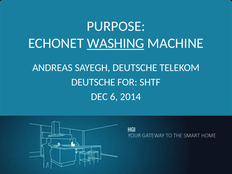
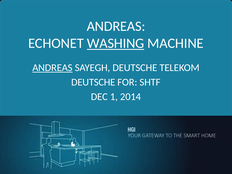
PURPOSE at (116, 26): PURPOSE -> ANDREAS
ANDREAS at (52, 68) underline: none -> present
DEC 6: 6 -> 1
